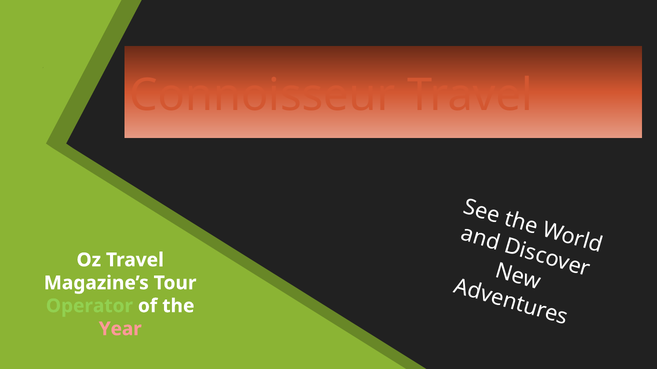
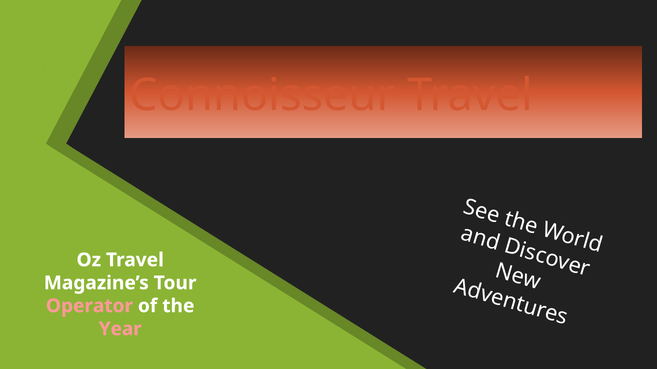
Operator colour: light green -> pink
